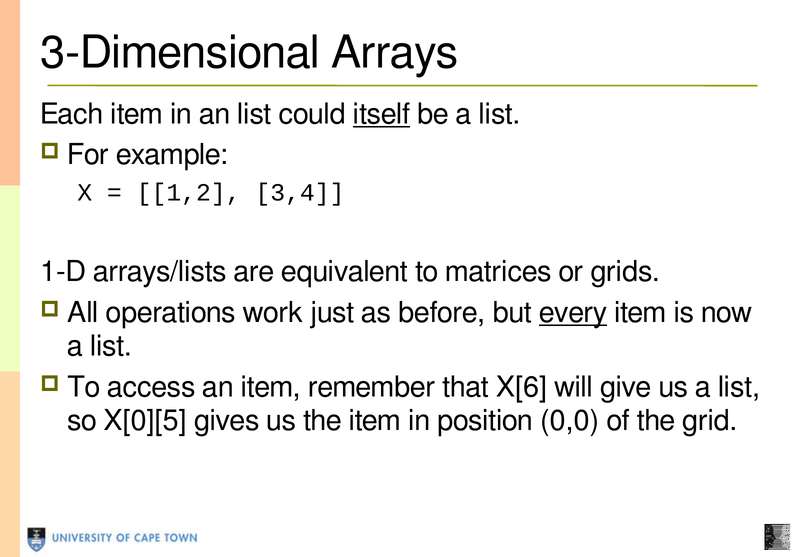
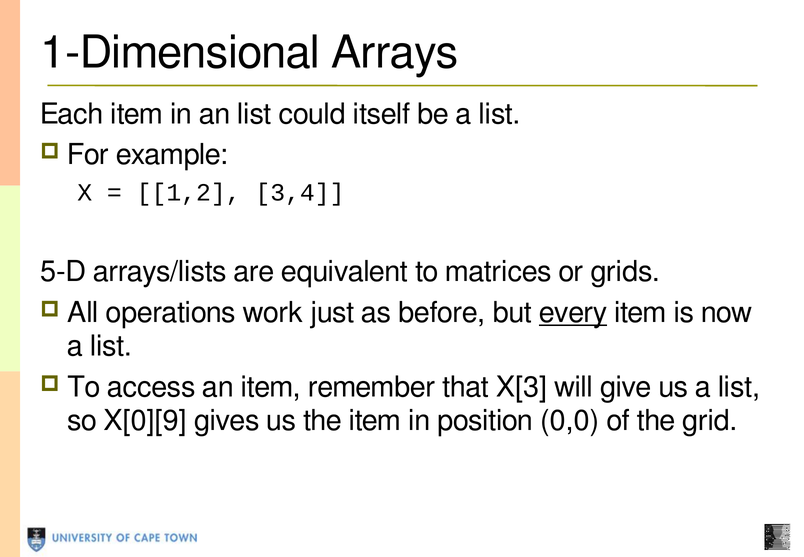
3-Dimensional: 3-Dimensional -> 1-Dimensional
itself underline: present -> none
1-D: 1-D -> 5-D
X[6: X[6 -> X[3
X[0][5: X[0][5 -> X[0][9
